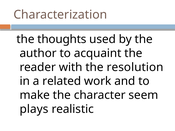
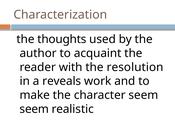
related: related -> reveals
plays at (34, 109): plays -> seem
